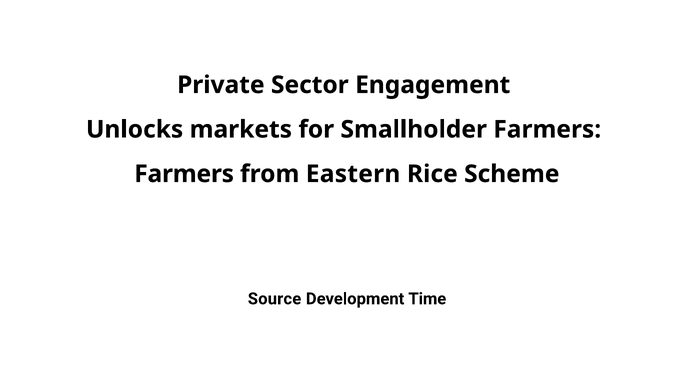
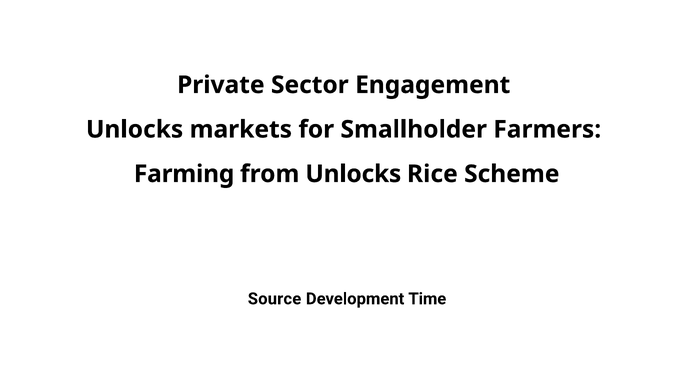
Farmers at (184, 174): Farmers -> Farming
from Eastern: Eastern -> Unlocks
